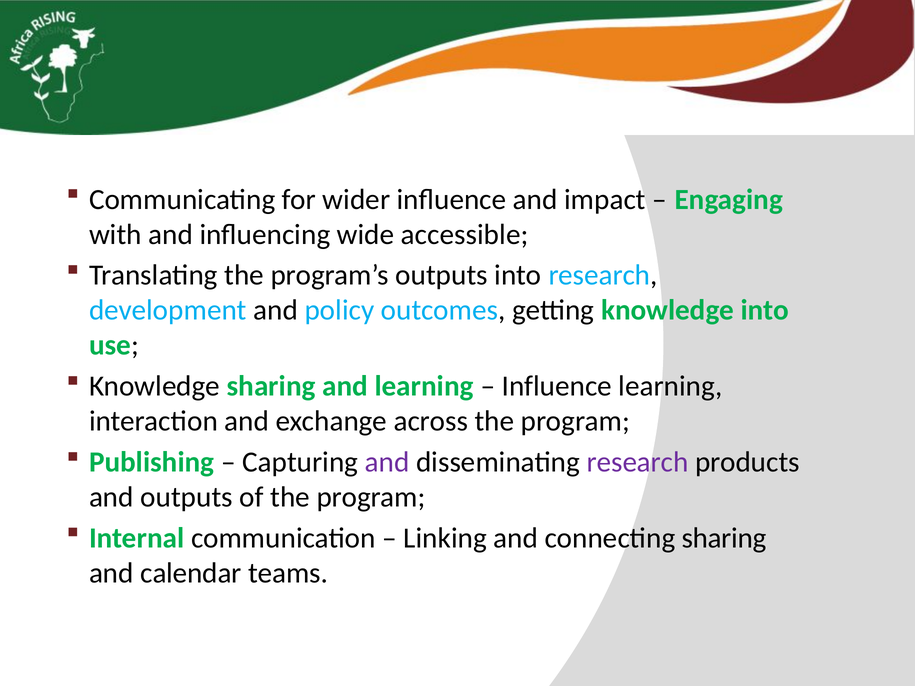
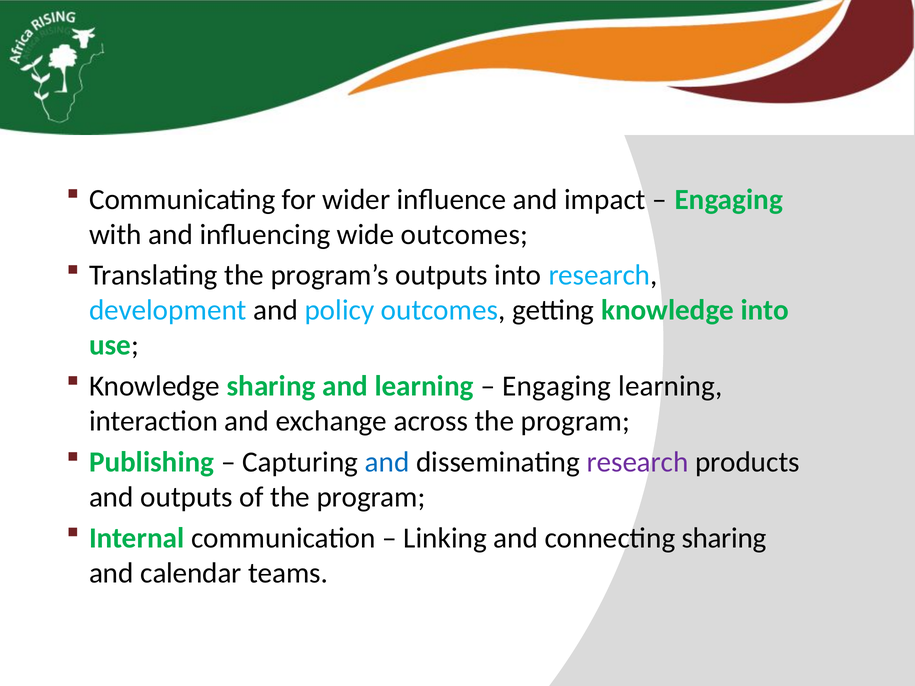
wide accessible: accessible -> outcomes
Influence at (557, 386): Influence -> Engaging
and at (387, 462) colour: purple -> blue
